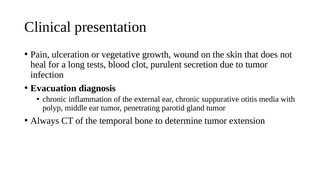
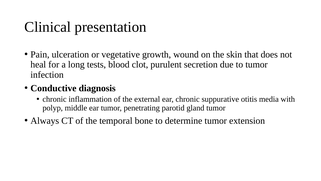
Evacuation: Evacuation -> Conductive
